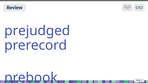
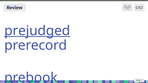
prejudged underline: none -> present
